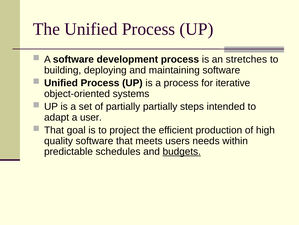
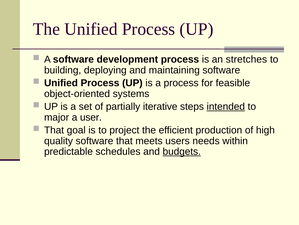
iterative: iterative -> feasible
partially partially: partially -> iterative
intended underline: none -> present
adapt: adapt -> major
